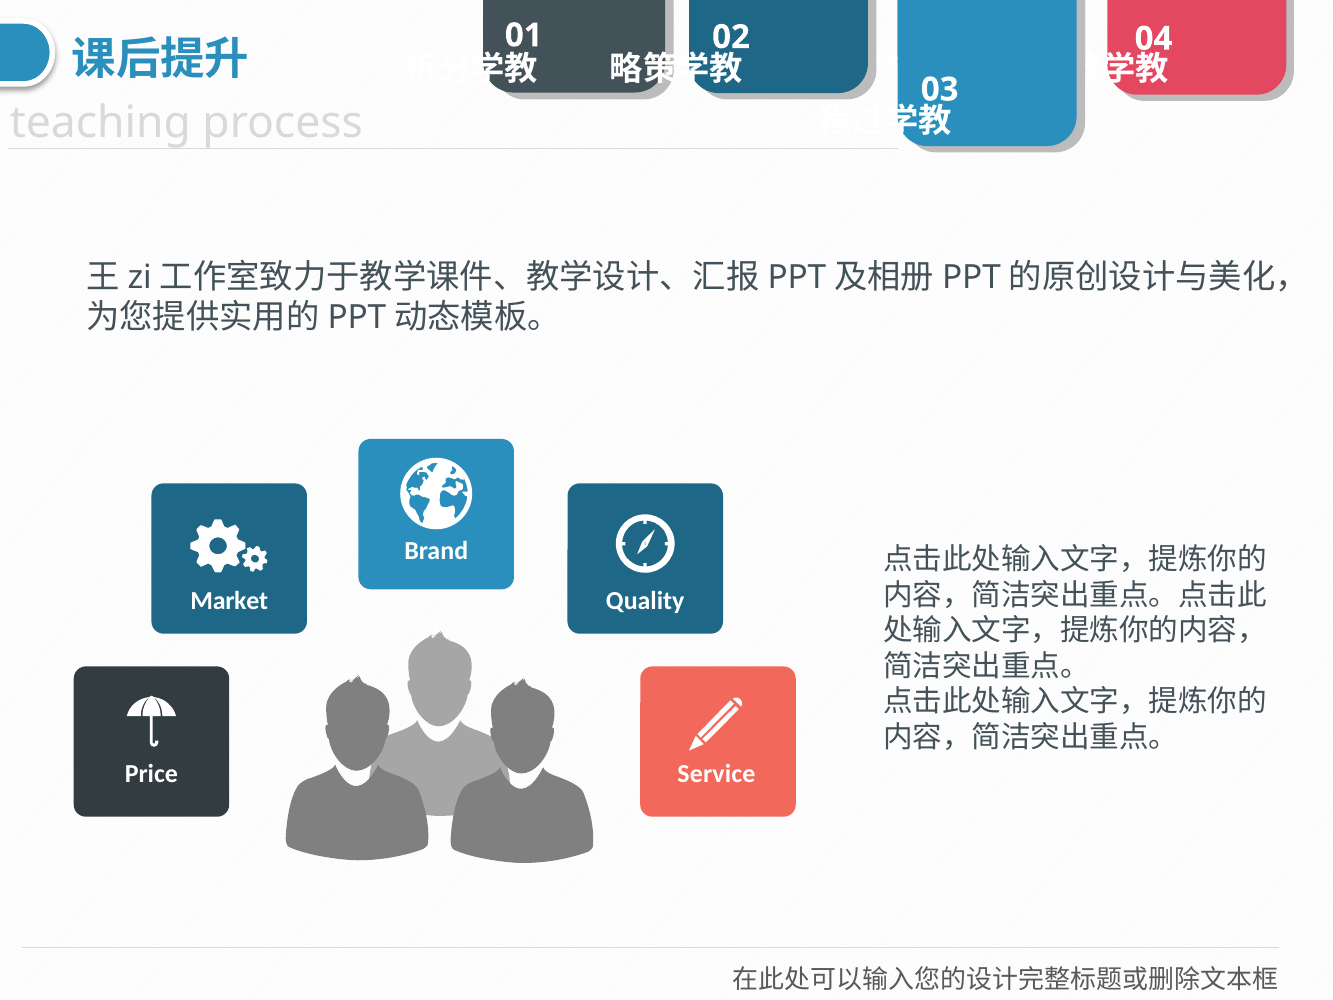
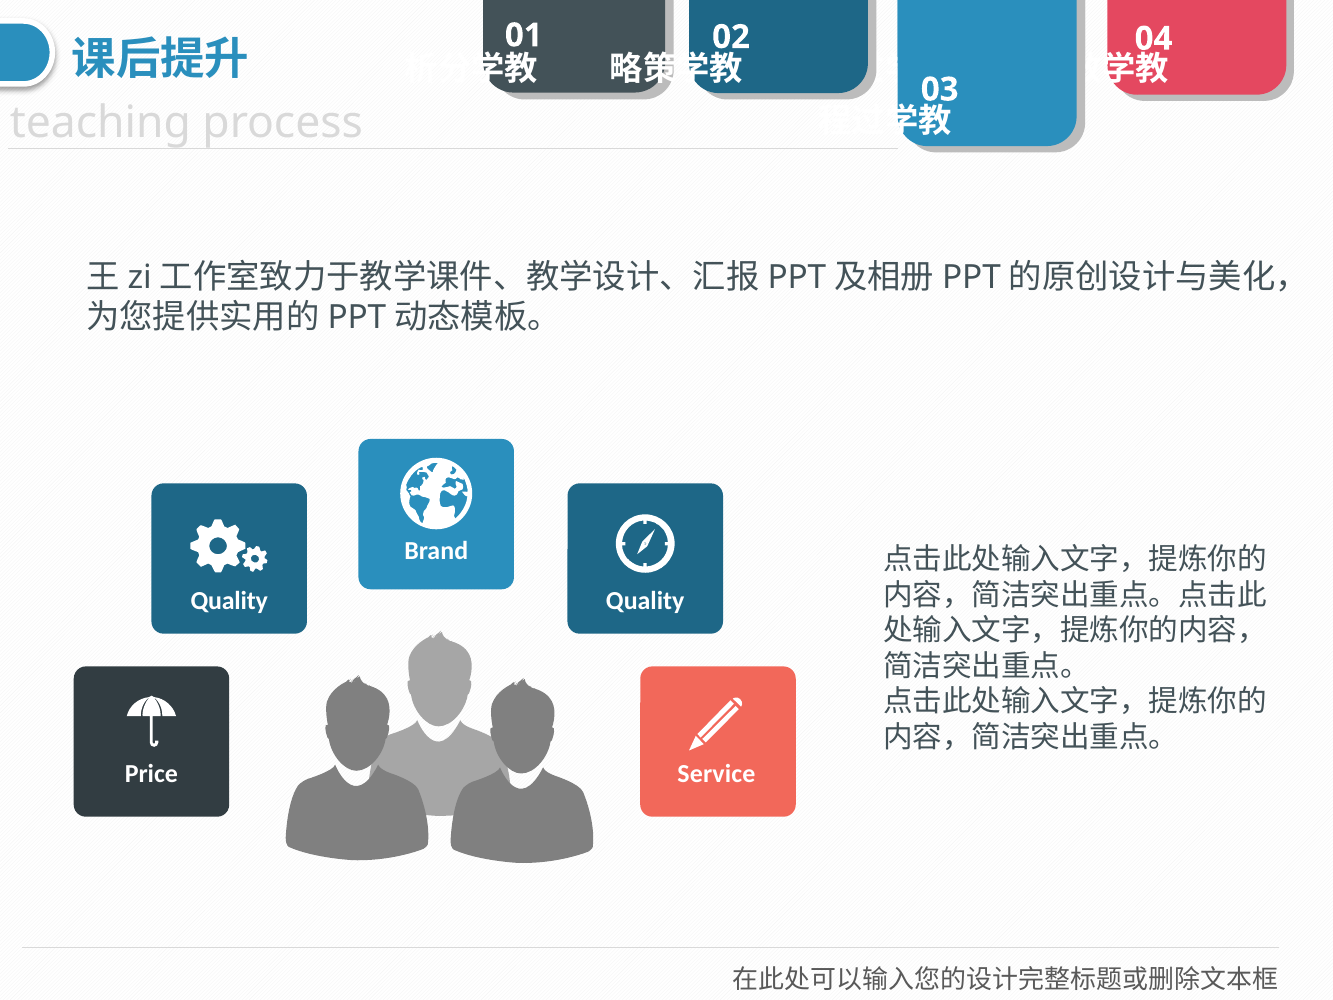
Market at (229, 601): Market -> Quality
